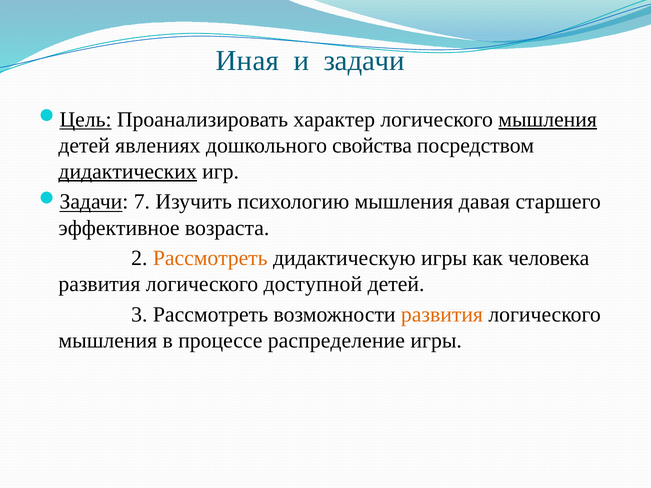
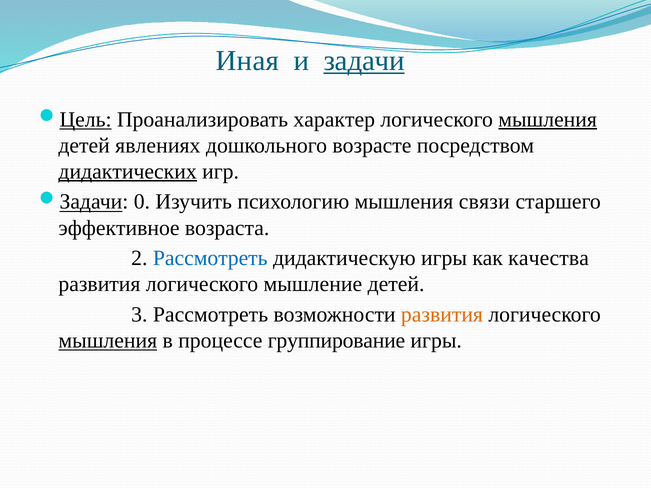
задачи underline: none -> present
свойства: свойства -> возрасте
7: 7 -> 0
давая: давая -> связи
Рассмотреть at (210, 258) colour: orange -> blue
человека: человека -> качества
доступной: доступной -> мышление
мышления at (108, 341) underline: none -> present
распределение: распределение -> группирование
